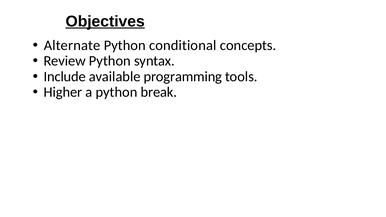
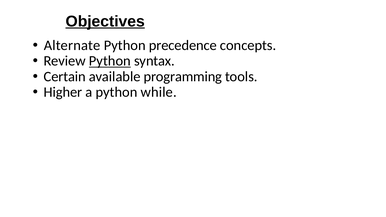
conditional: conditional -> precedence
Python at (110, 61) underline: none -> present
Include: Include -> Certain
break: break -> while
